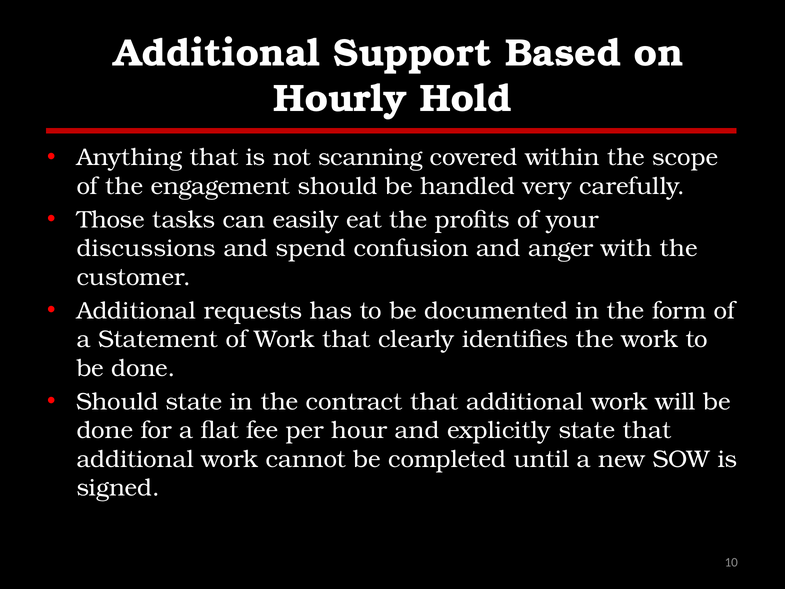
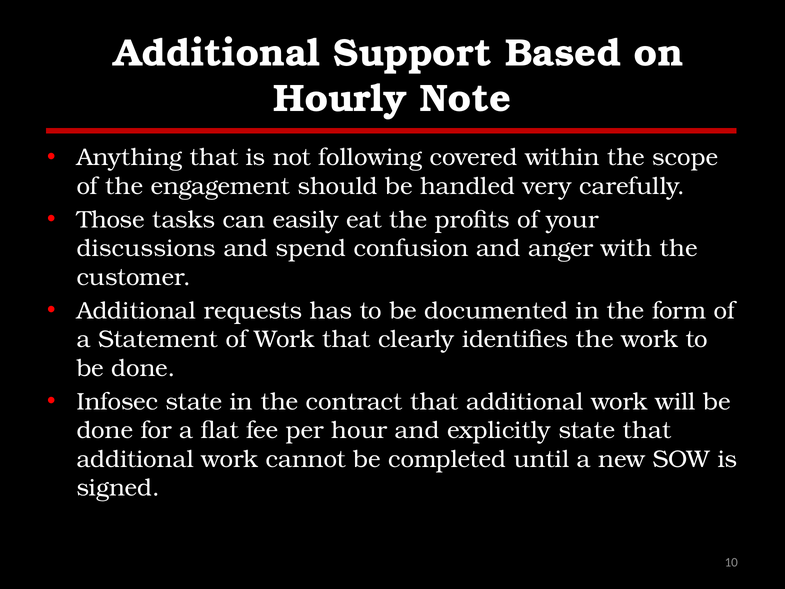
Hold: Hold -> Note
scanning: scanning -> following
Should at (117, 402): Should -> Infosec
